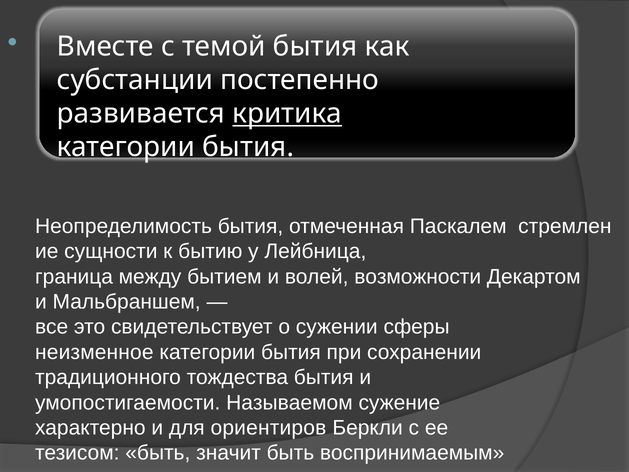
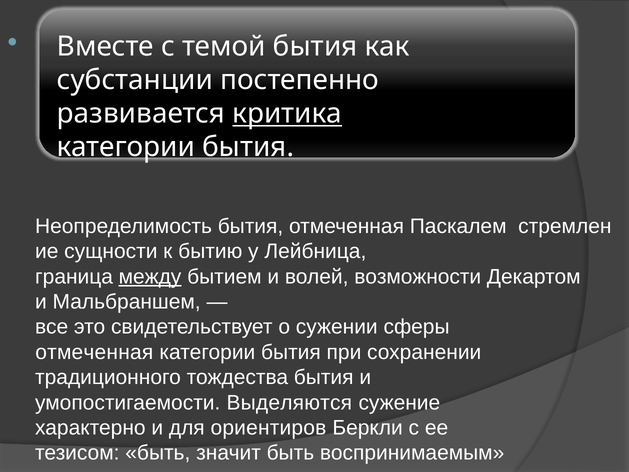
между underline: none -> present
неизменное at (94, 352): неизменное -> отмеченная
Называемом: Называемом -> Выделяются
